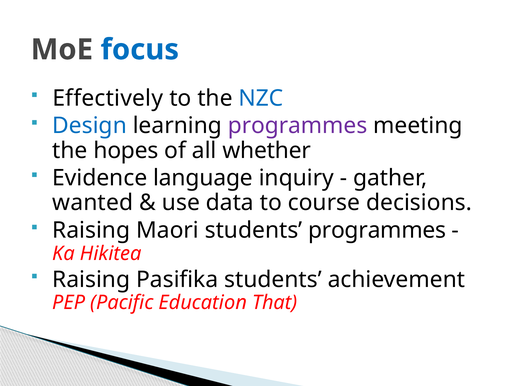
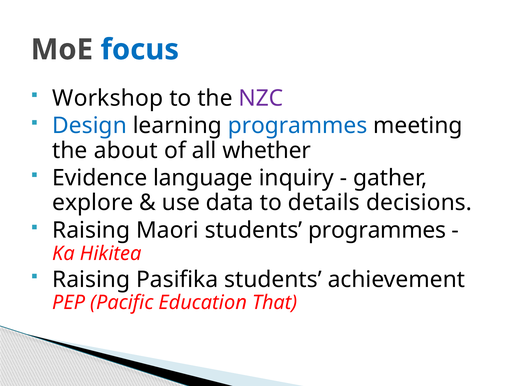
Effectively: Effectively -> Workshop
NZC colour: blue -> purple
programmes at (298, 126) colour: purple -> blue
hopes: hopes -> about
wanted: wanted -> explore
course: course -> details
